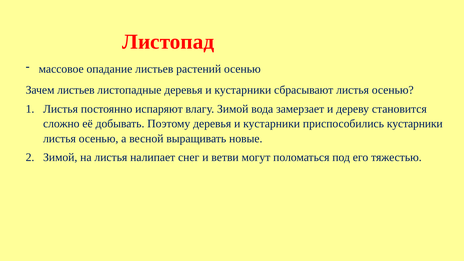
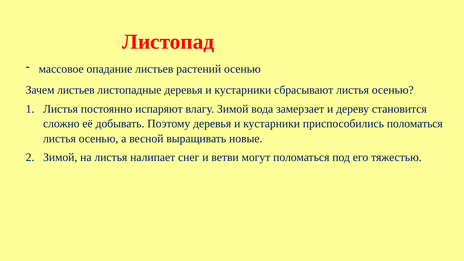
приспособились кустарники: кустарники -> поломаться
